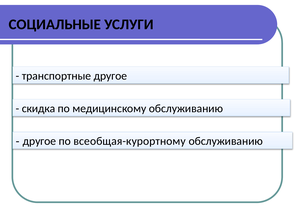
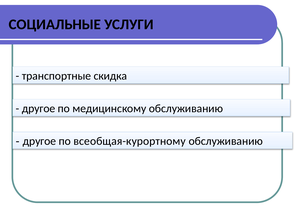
транспортные другое: другое -> скидка
скидка at (39, 109): скидка -> другое
